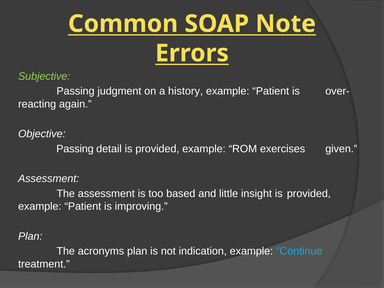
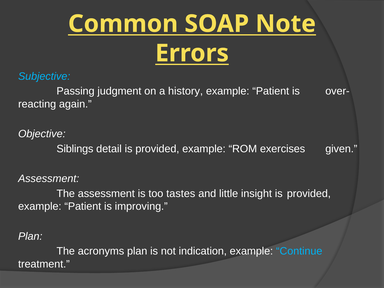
Subjective colour: light green -> light blue
Passing at (75, 149): Passing -> Siblings
based: based -> tastes
